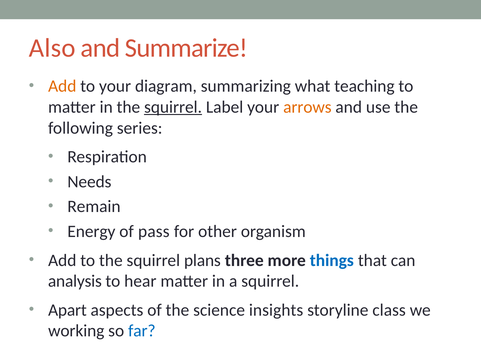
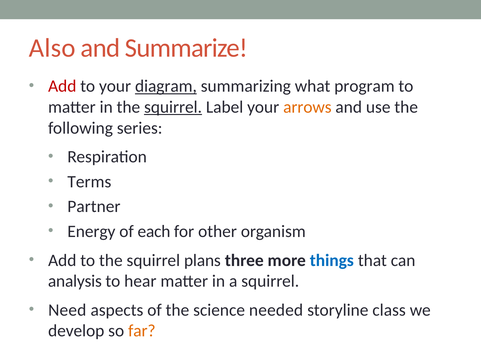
Add at (62, 86) colour: orange -> red
diagram underline: none -> present
teaching: teaching -> program
Needs: Needs -> Terms
Remain: Remain -> Partner
pass: pass -> each
Apart: Apart -> Need
insights: insights -> needed
working: working -> develop
far colour: blue -> orange
